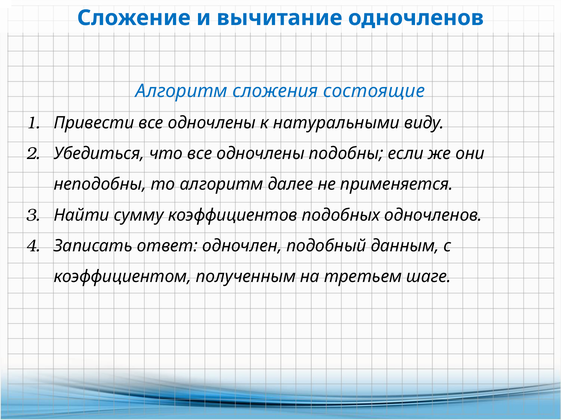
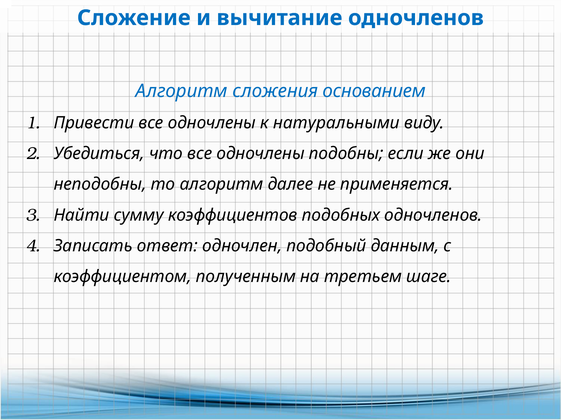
состоящие: состоящие -> основанием
